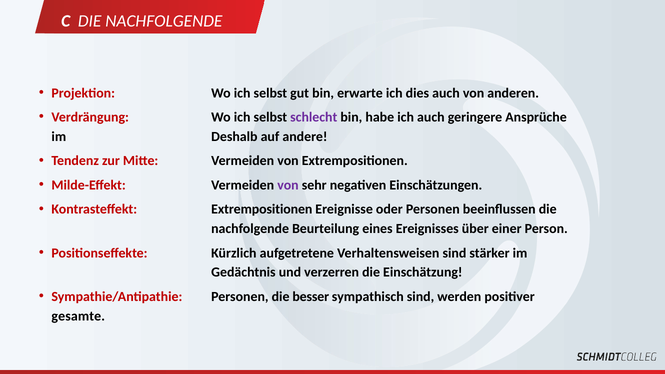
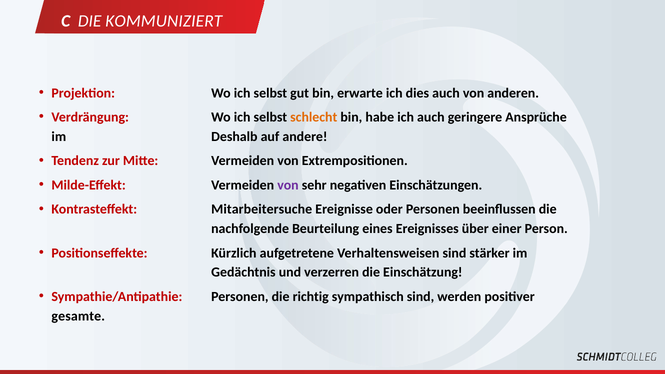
C DIE NACHFOLGENDE: NACHFOLGENDE -> KOMMUNIZIERT
schlecht colour: purple -> orange
Kontrasteffekt Extrempositionen: Extrempositionen -> Mitarbeitersuche
besser: besser -> richtig
